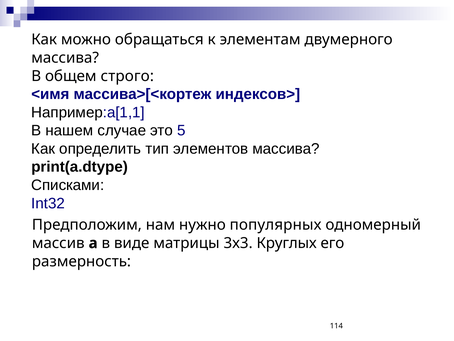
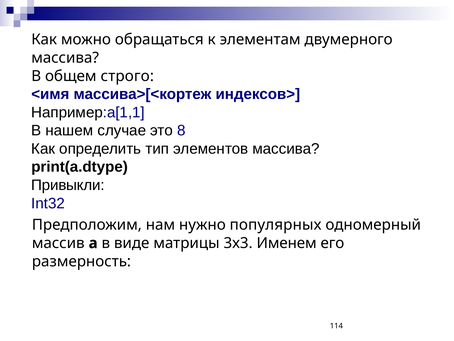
5: 5 -> 8
Списками: Списками -> Привыкли
Круглых: Круглых -> Именем
